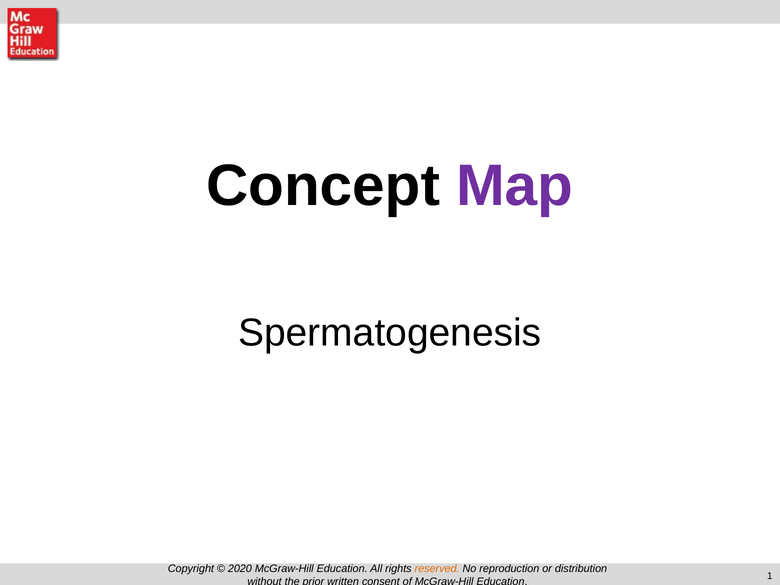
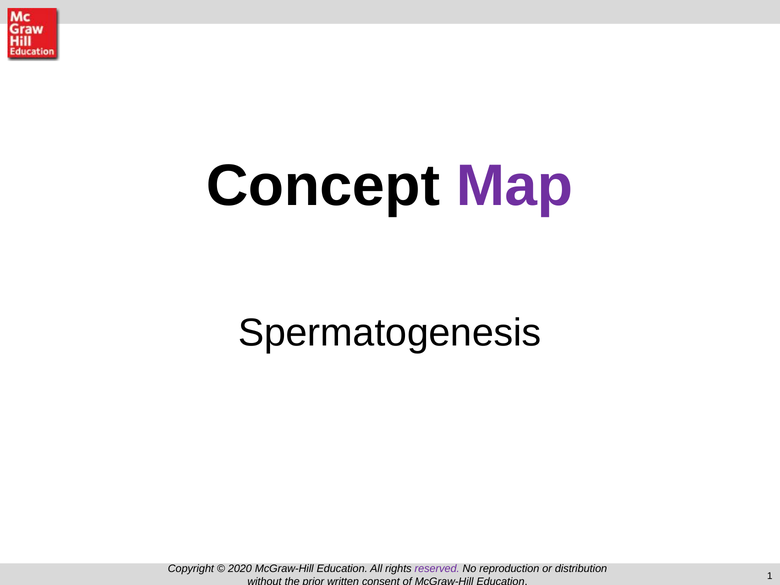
reserved colour: orange -> purple
